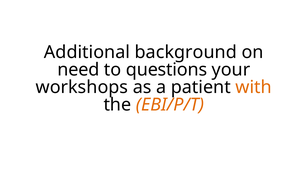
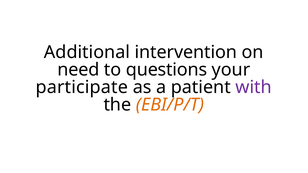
background: background -> intervention
workshops: workshops -> participate
with colour: orange -> purple
